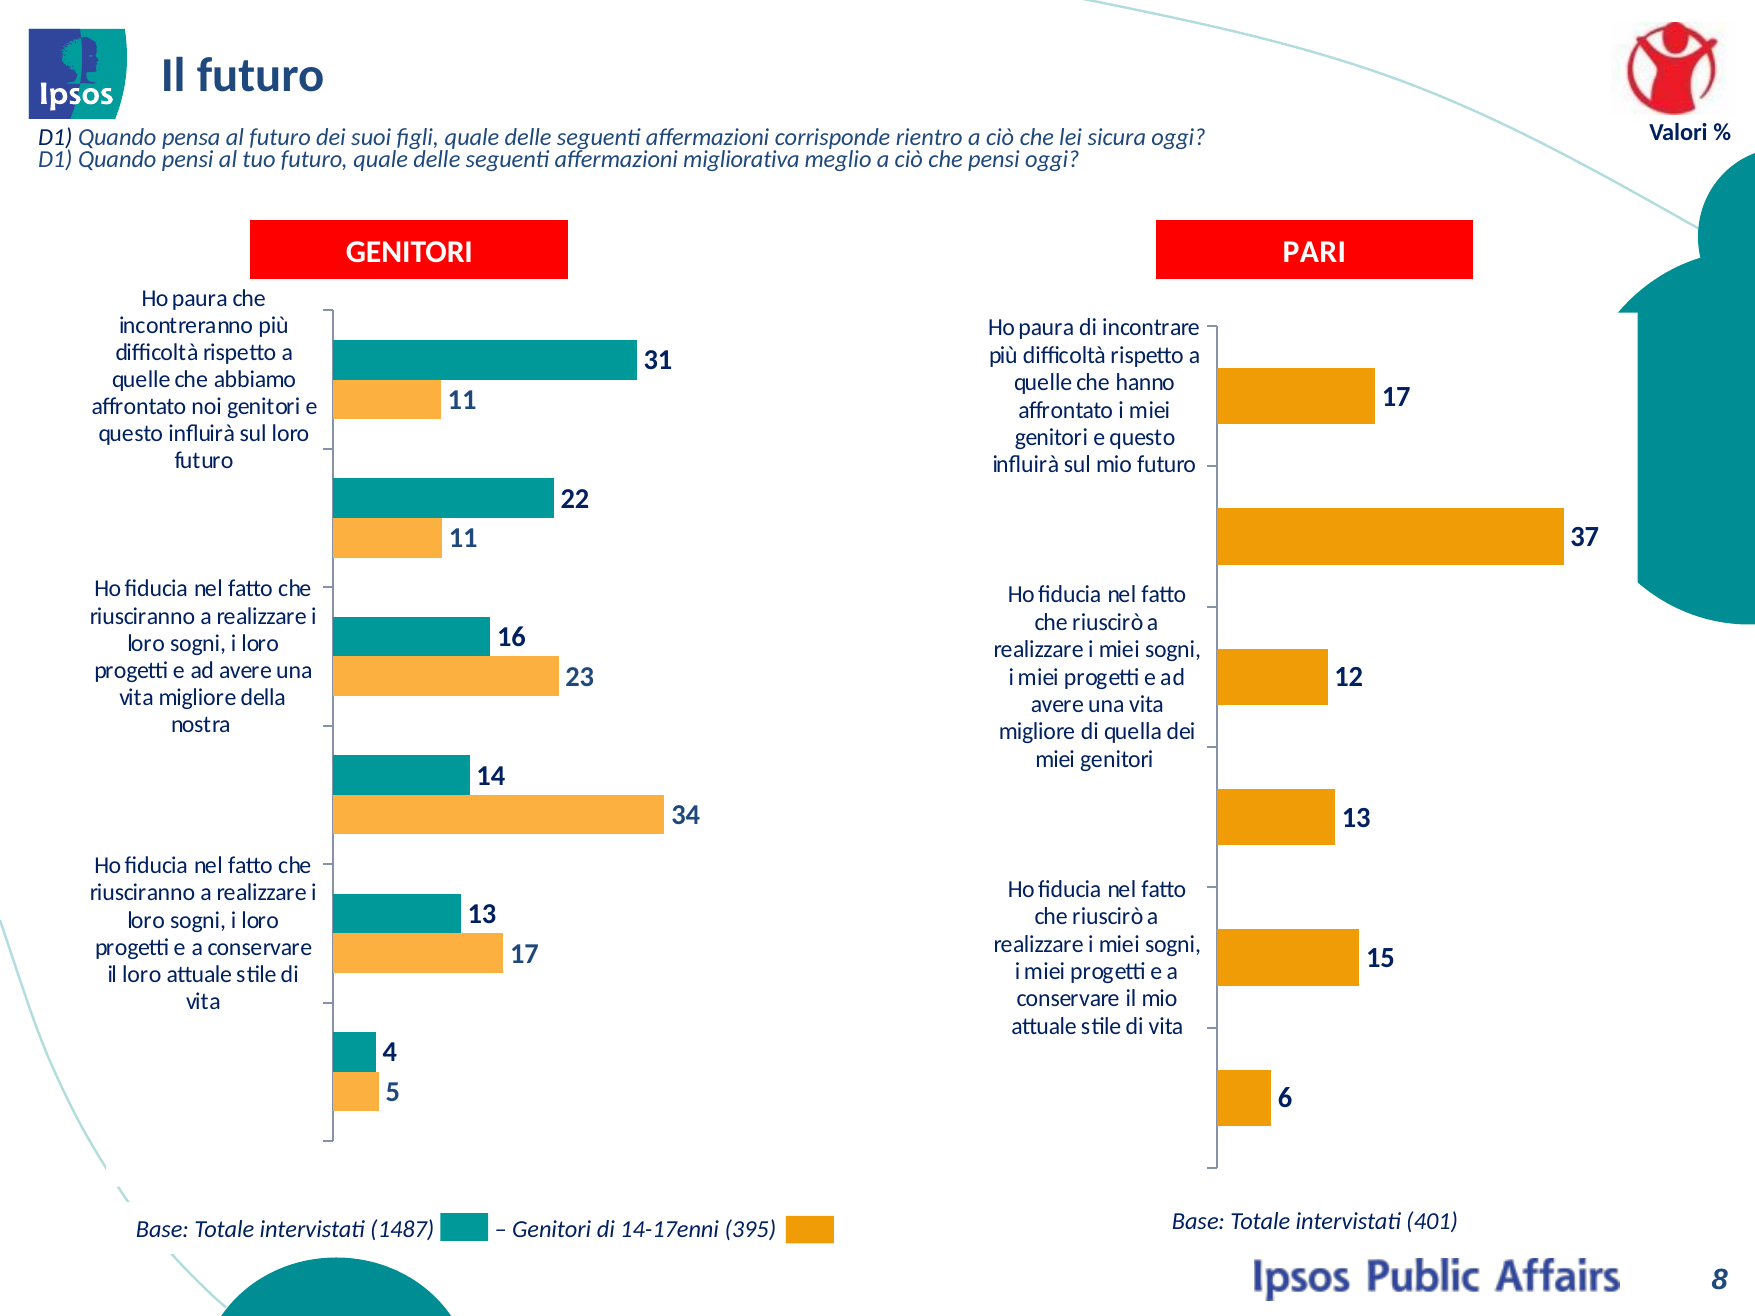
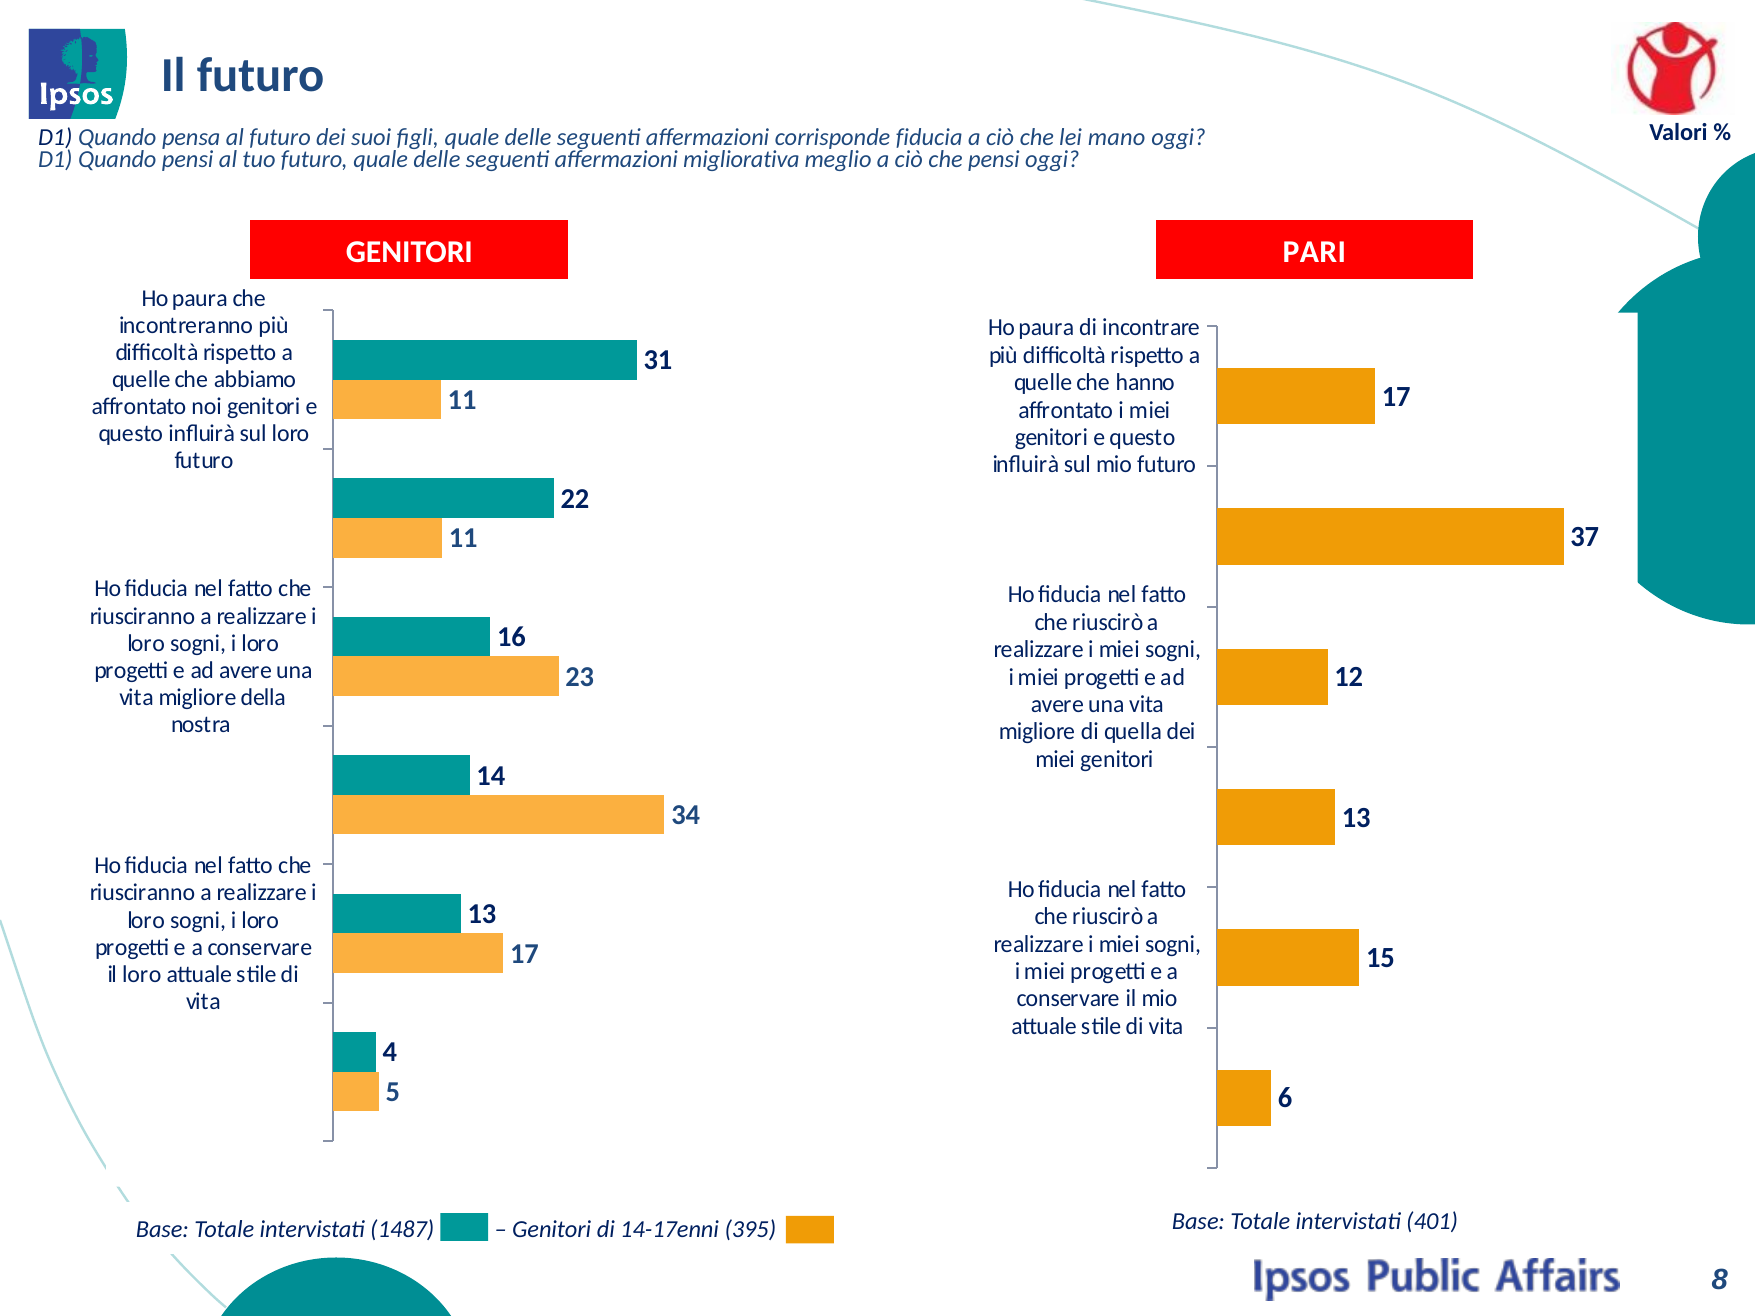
corrisponde rientro: rientro -> fiducia
sicura: sicura -> mano
